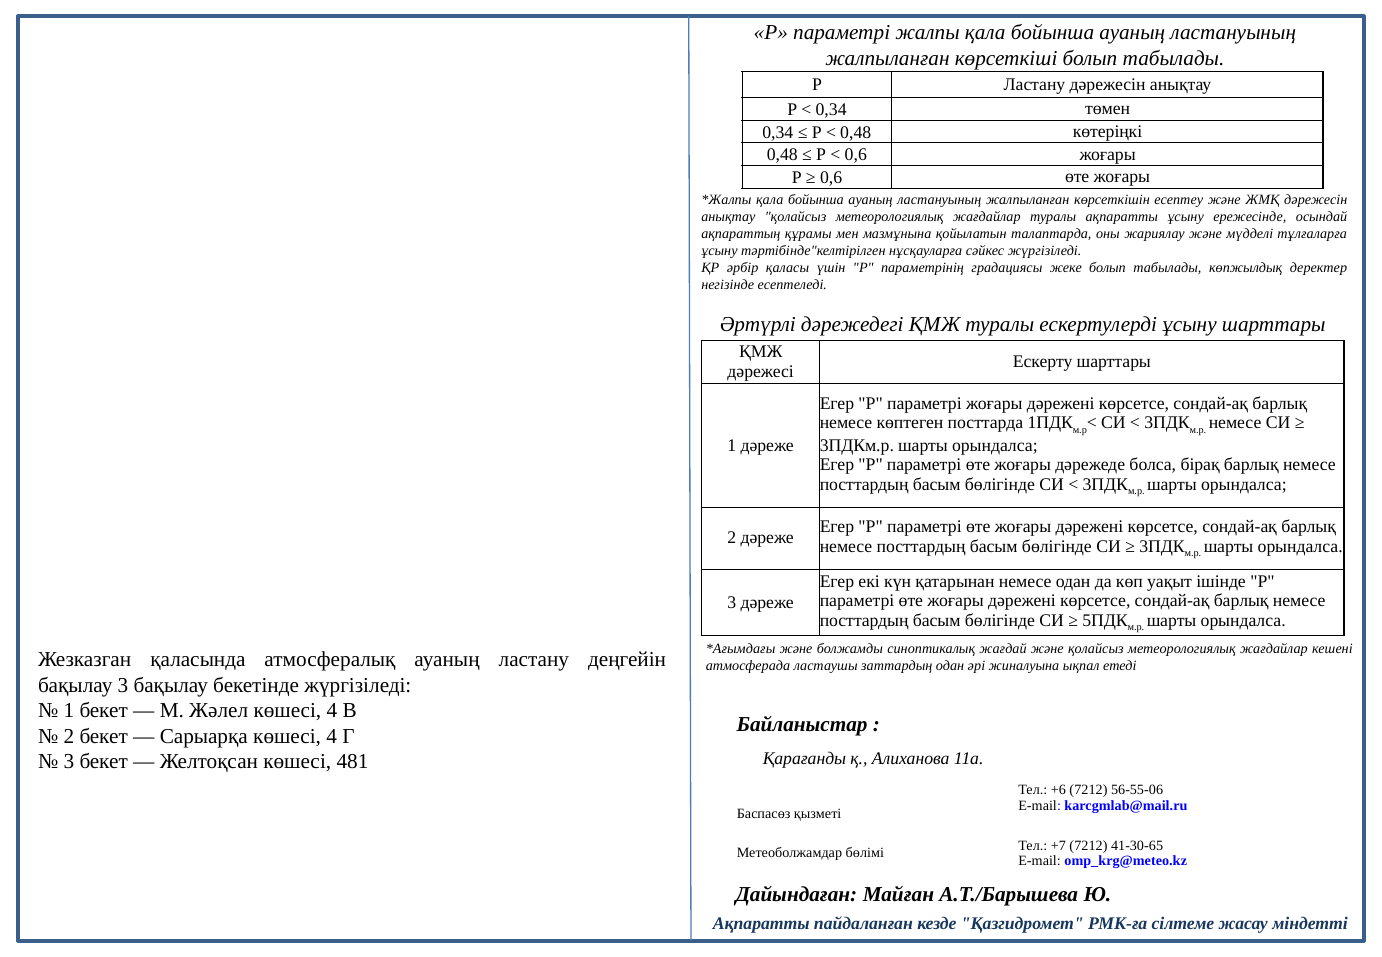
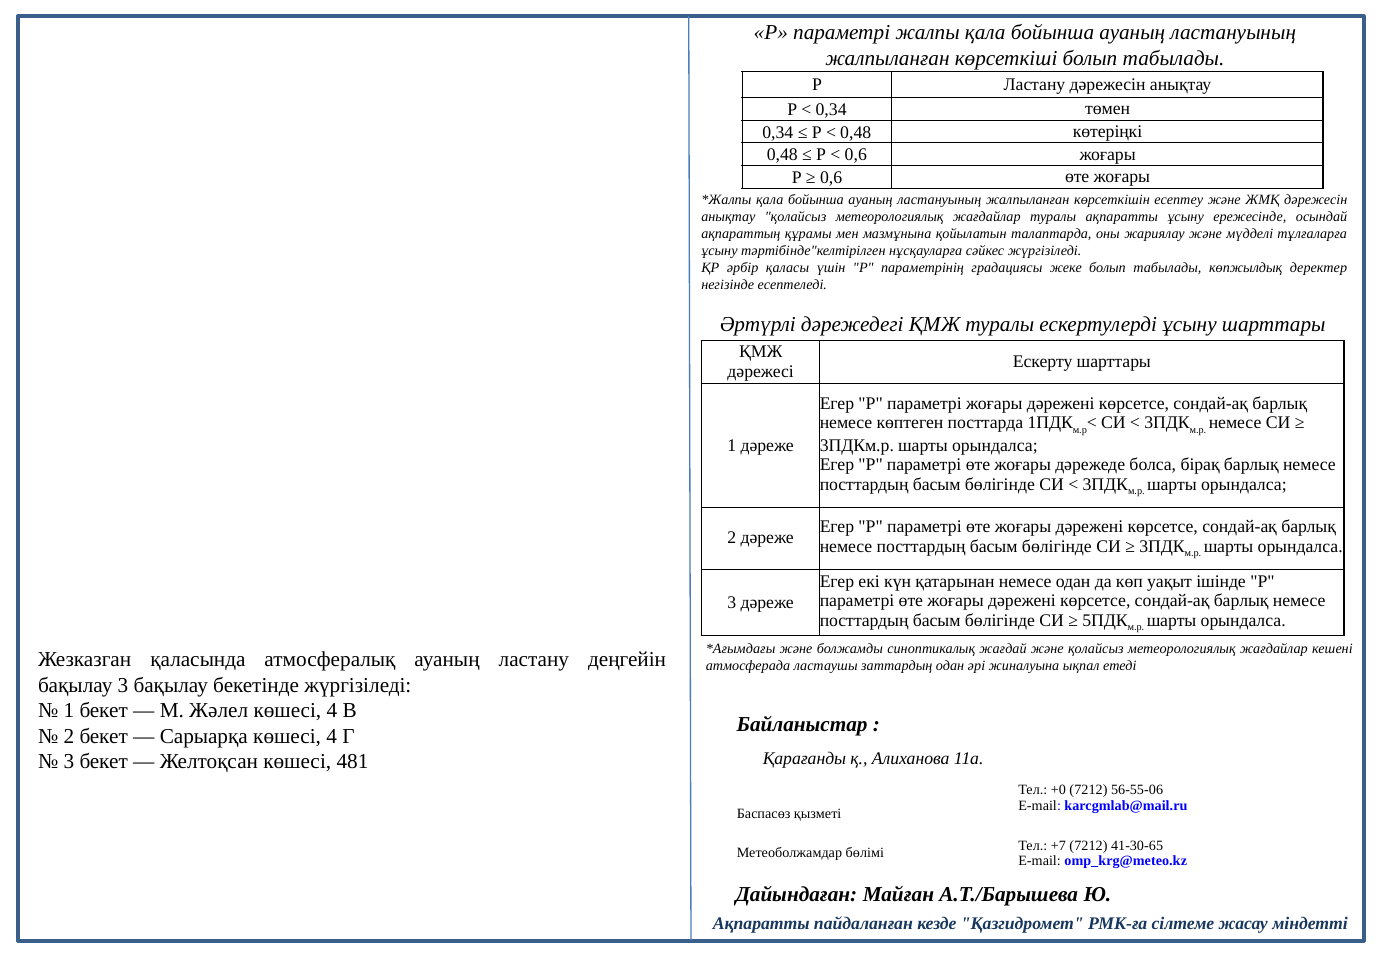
+6: +6 -> +0
